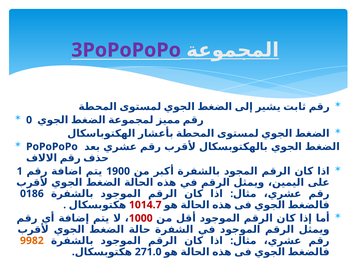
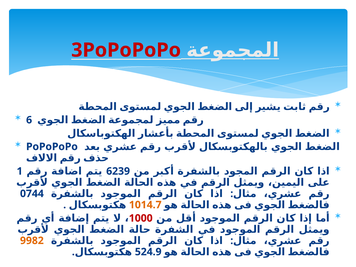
3PoPoPoPo colour: purple -> red
0: 0 -> 6
1900: 1900 -> 6239
0186: 0186 -> 0744
1014.7 colour: red -> orange
271.0: 271.0 -> 524.9
